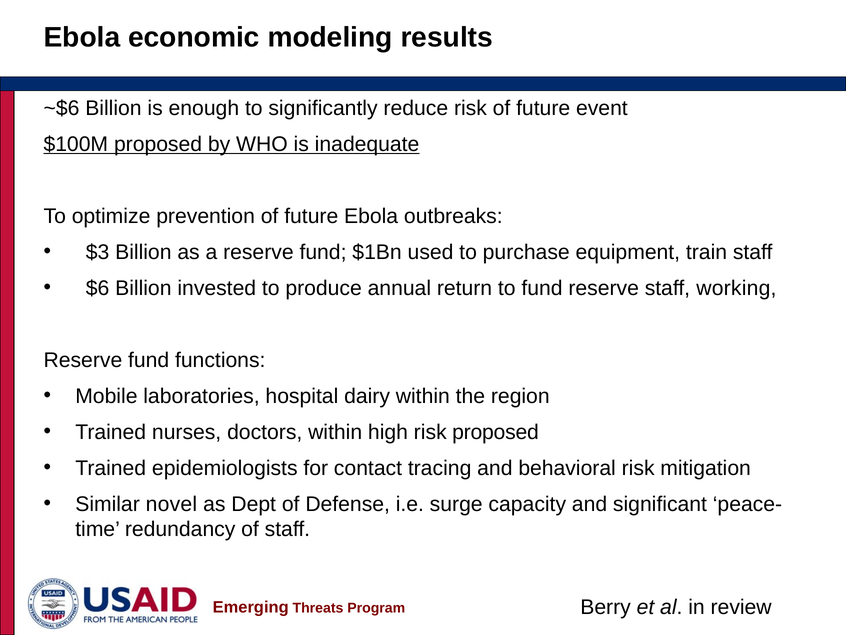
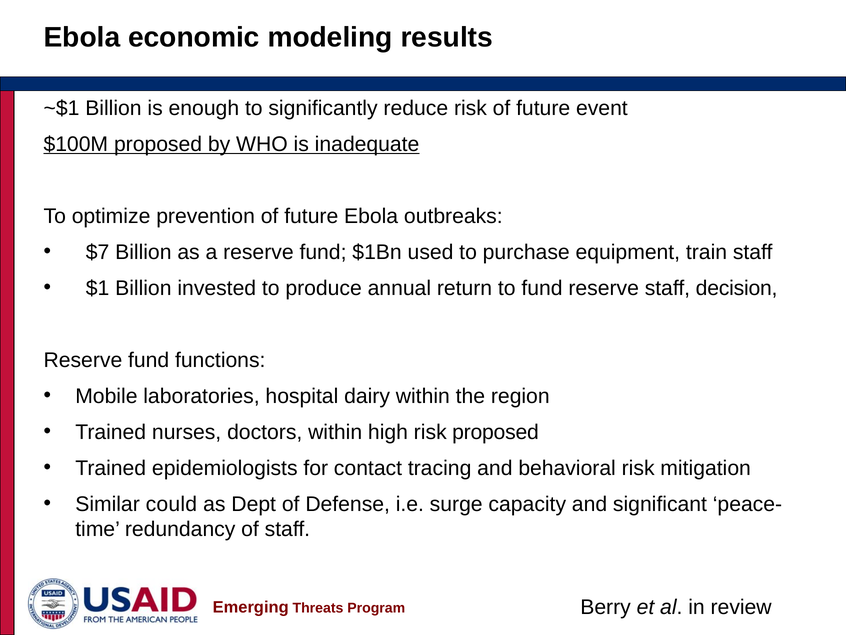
~$6: ~$6 -> ~$1
$3: $3 -> $7
$6: $6 -> $1
working: working -> decision
novel: novel -> could
